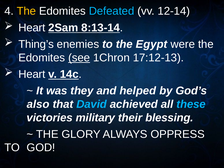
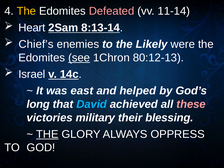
Defeated colour: light blue -> pink
12-14: 12-14 -> 11-14
Thing’s: Thing’s -> Chief’s
Egypt: Egypt -> Likely
17:12-13: 17:12-13 -> 80:12-13
Heart at (32, 74): Heart -> Israel
they: they -> east
also: also -> long
these colour: light blue -> pink
THE at (47, 134) underline: none -> present
